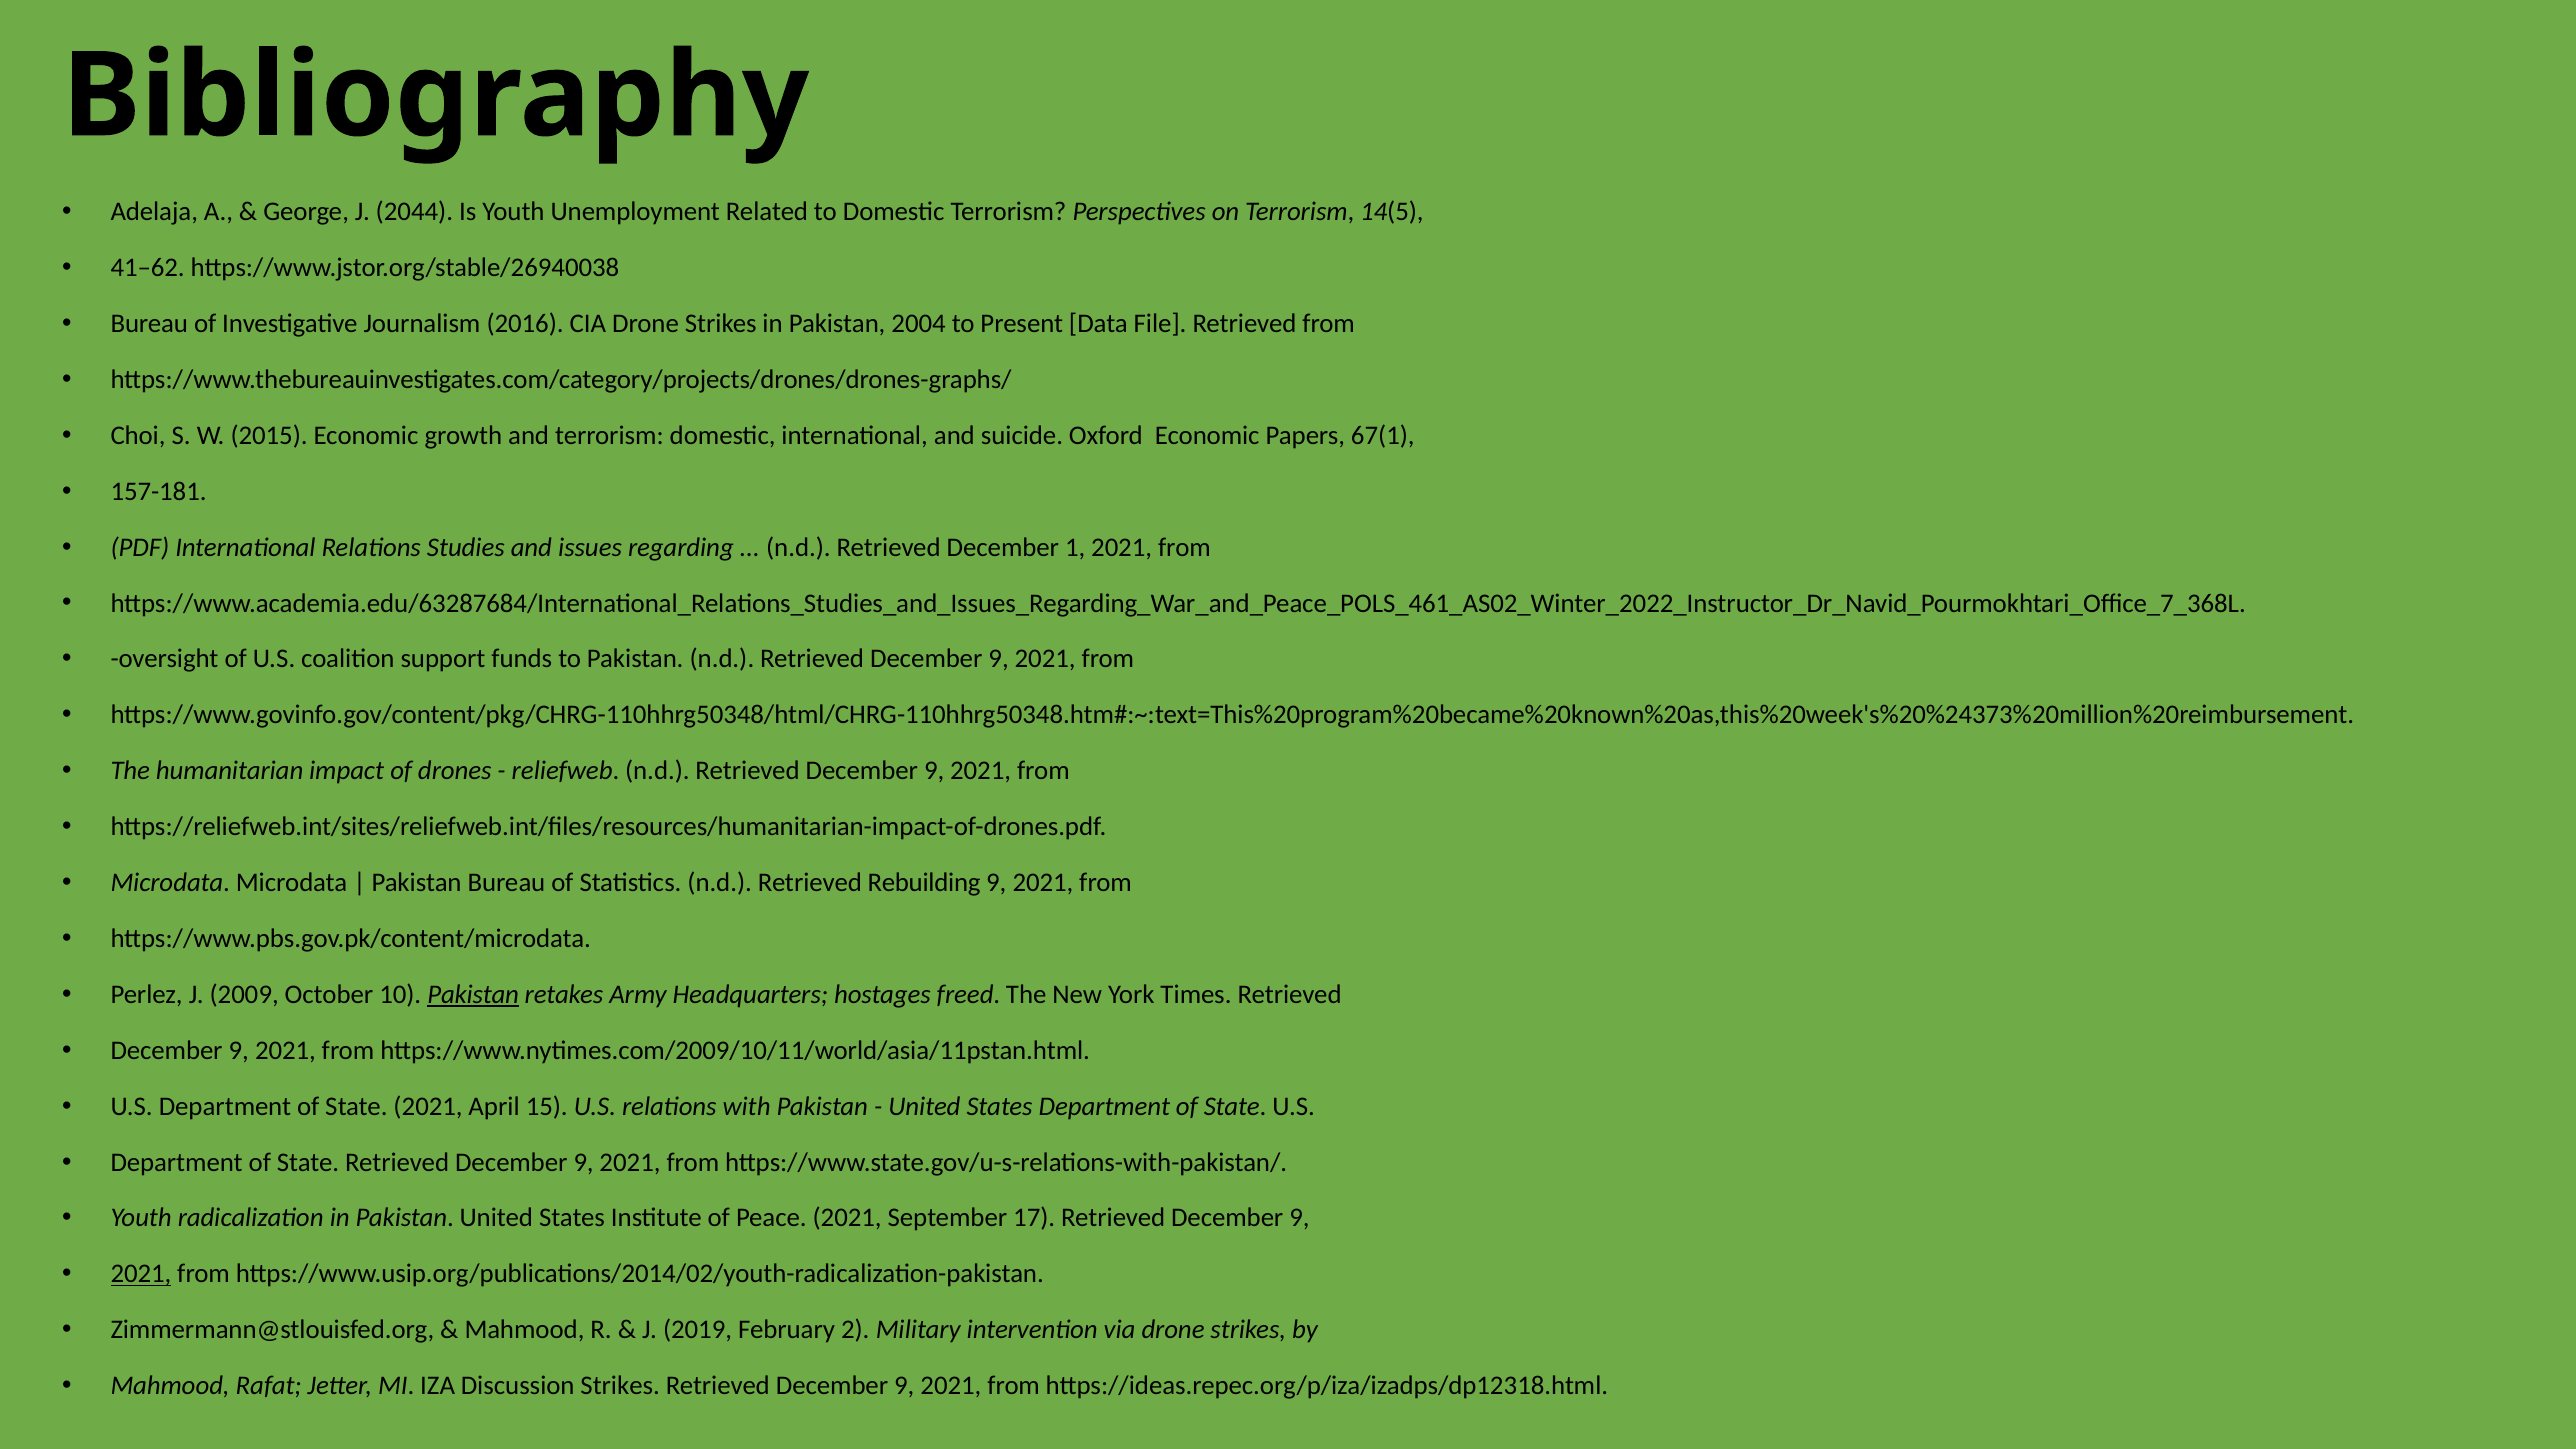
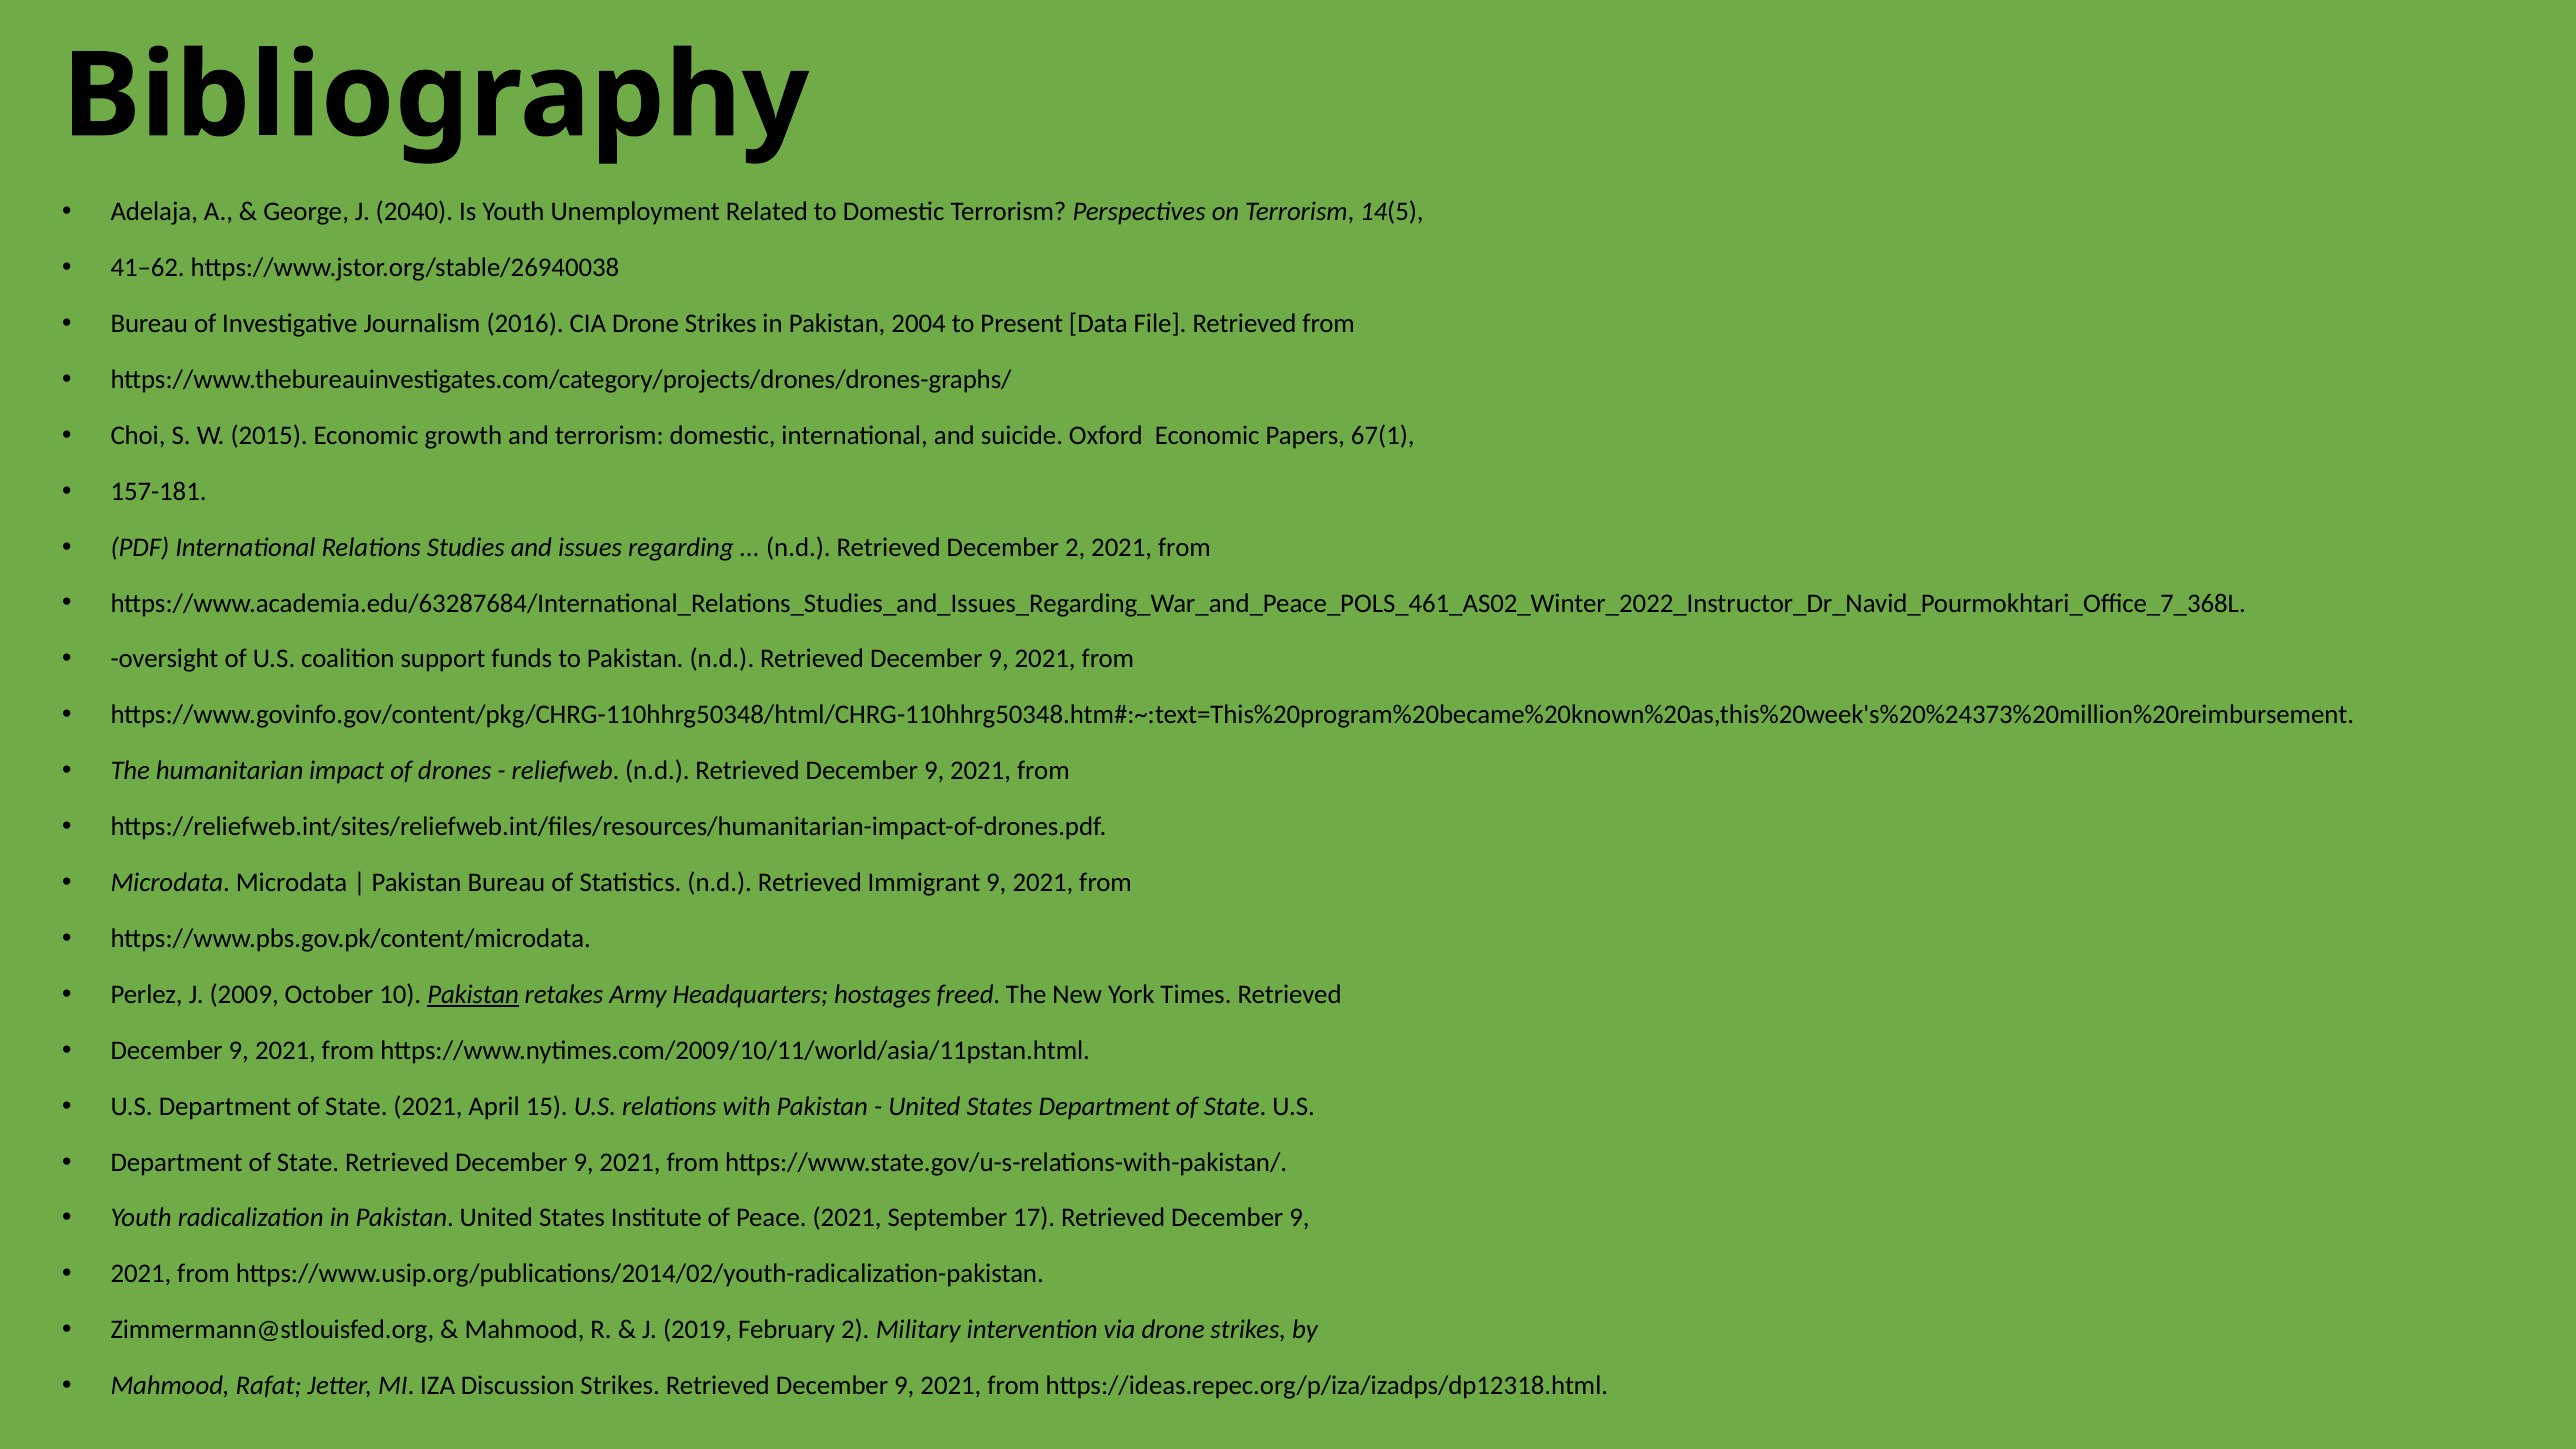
2044: 2044 -> 2040
December 1: 1 -> 2
Rebuilding: Rebuilding -> Immigrant
2021 at (141, 1274) underline: present -> none
